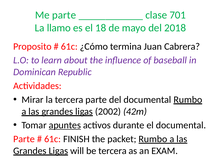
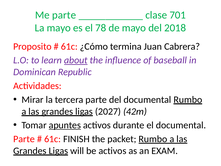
La llamo: llamo -> mayo
18: 18 -> 78
about underline: none -> present
2002: 2002 -> 2027
be tercera: tercera -> activos
